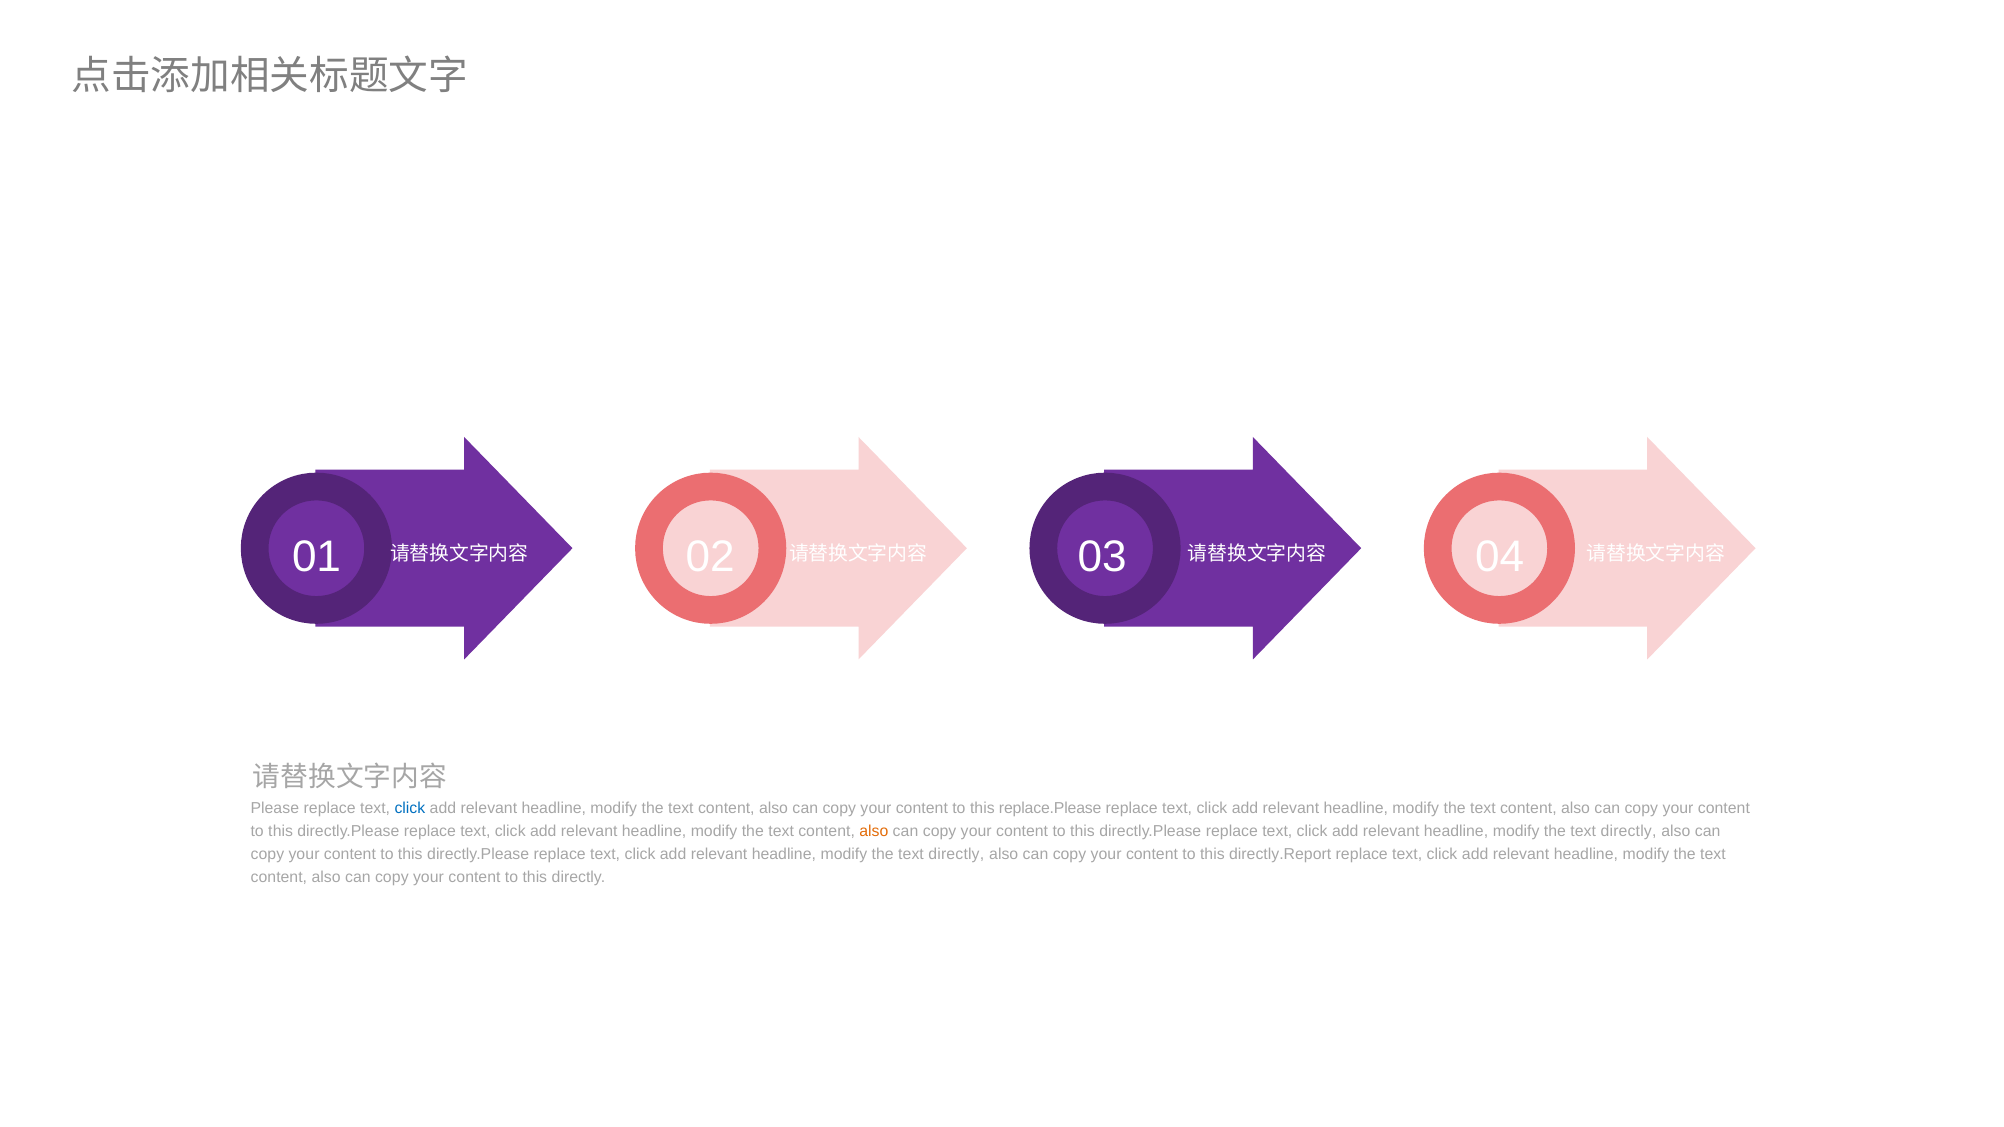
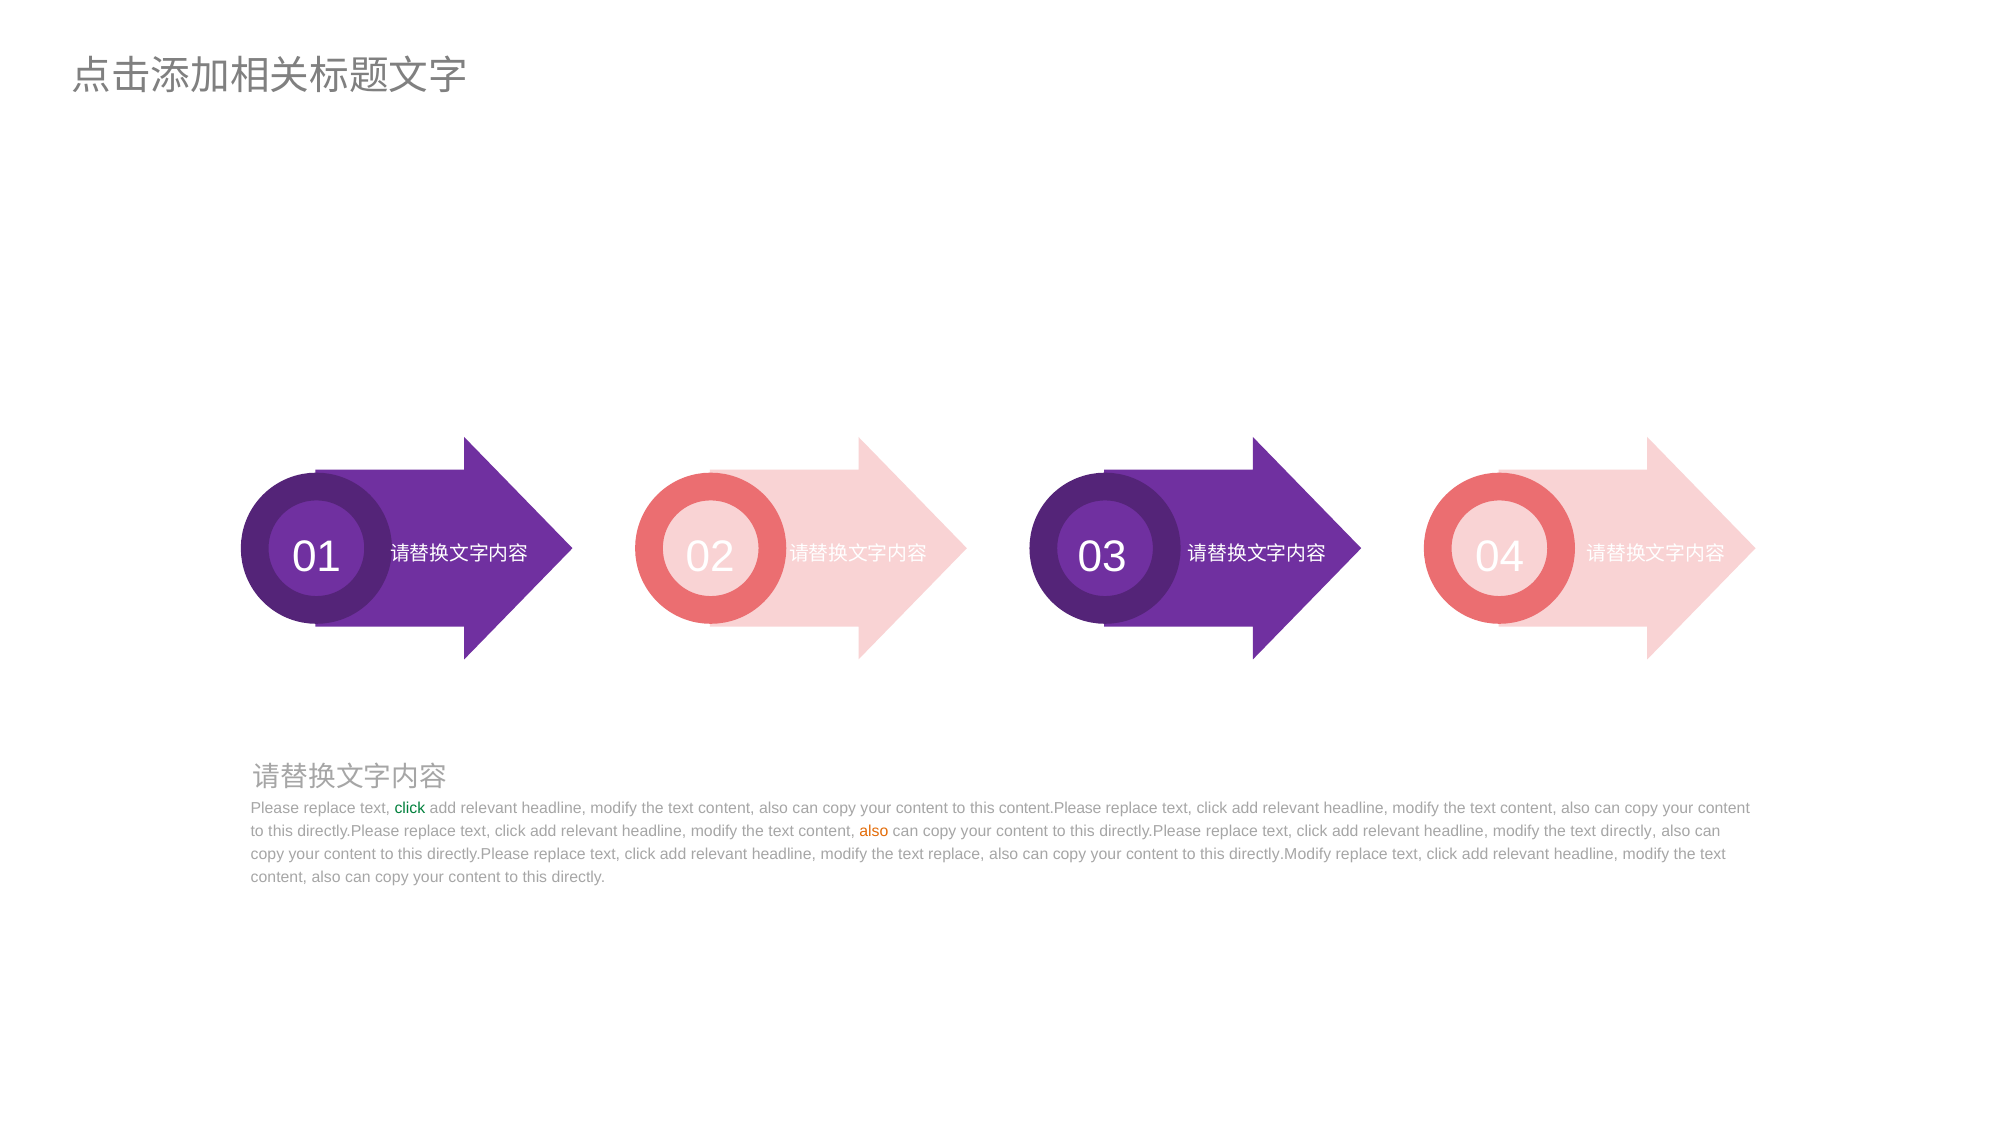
click at (410, 809) colour: blue -> green
replace.Please: replace.Please -> content.Please
directly at (956, 854): directly -> replace
directly.Report: directly.Report -> directly.Modify
